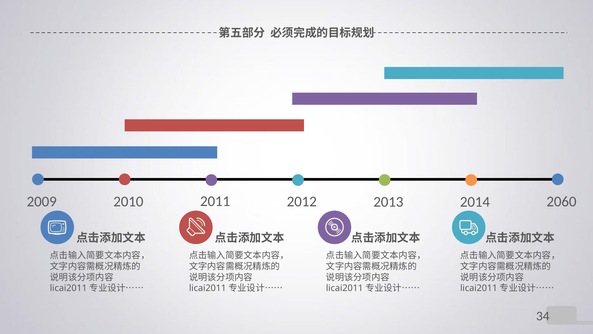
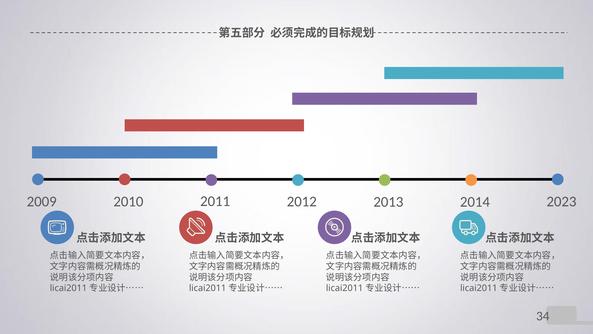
2060: 2060 -> 2023
